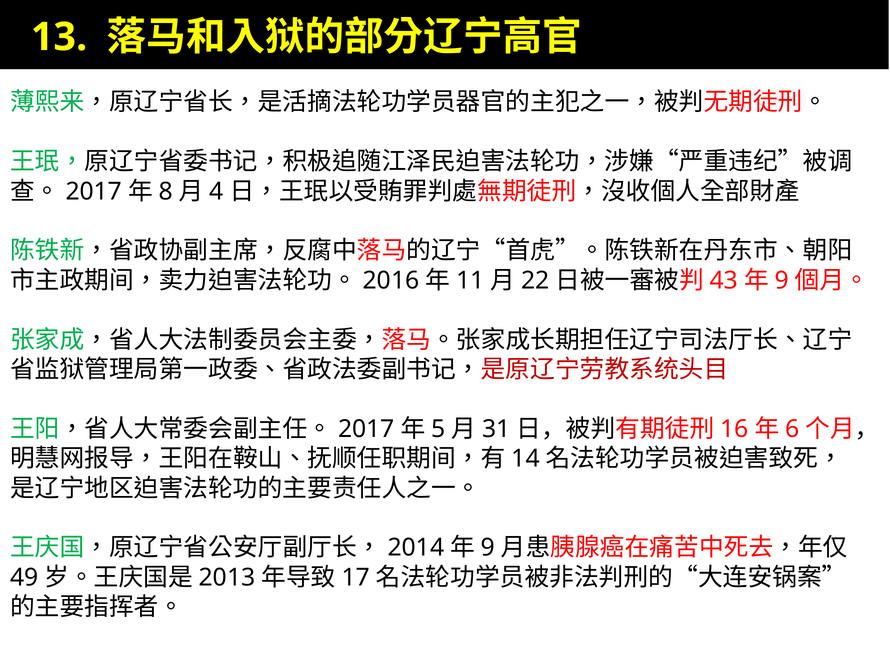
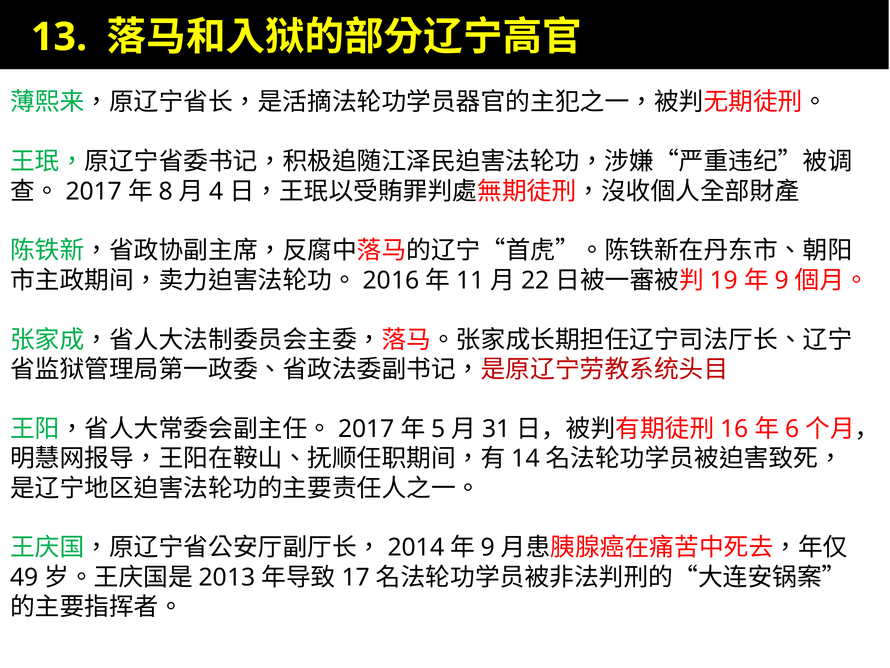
43: 43 -> 19
